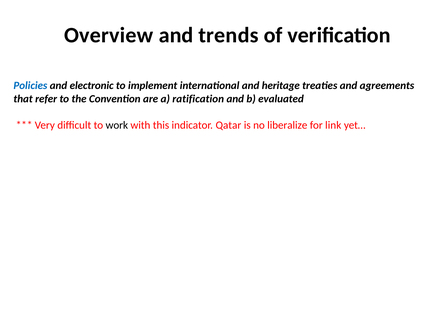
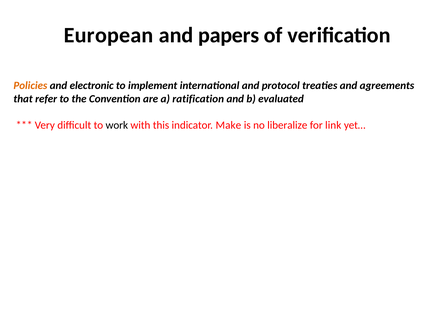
Overview: Overview -> European
trends: trends -> papers
Policies colour: blue -> orange
heritage: heritage -> protocol
Qatar: Qatar -> Make
